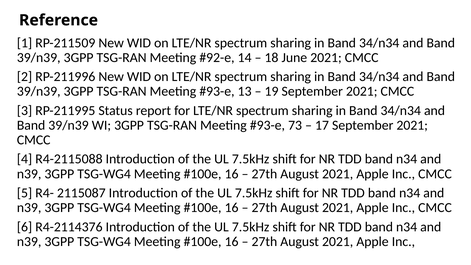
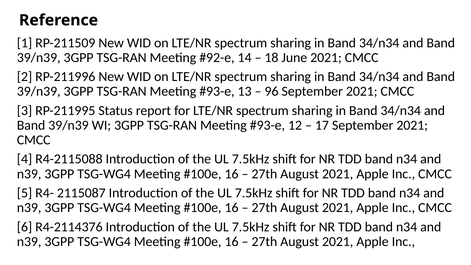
19: 19 -> 96
73: 73 -> 12
